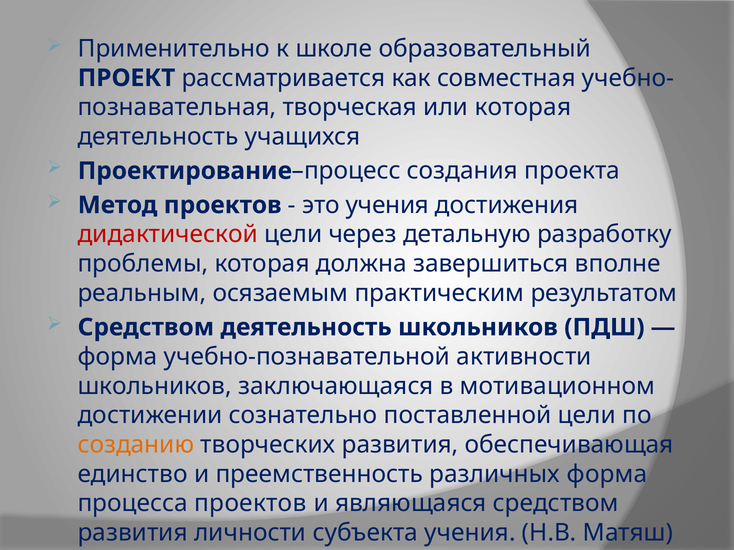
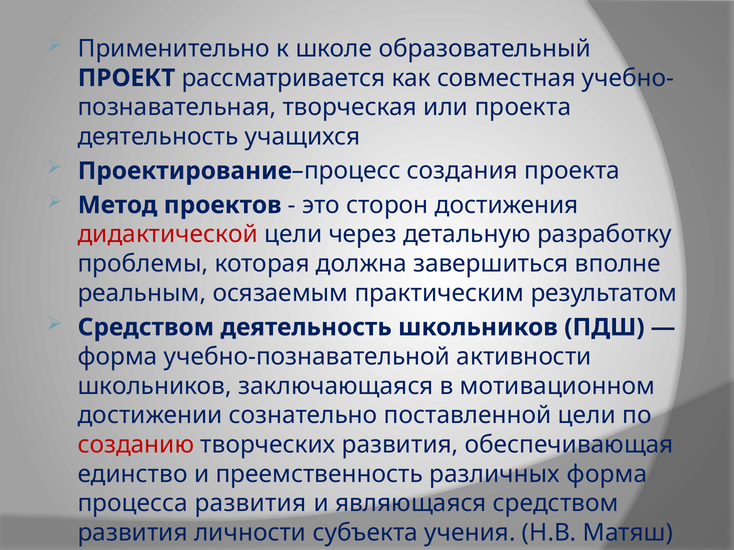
или которая: которая -> проекта
это учения: учения -> сторон
созданию colour: orange -> red
процесса проектов: проектов -> развития
